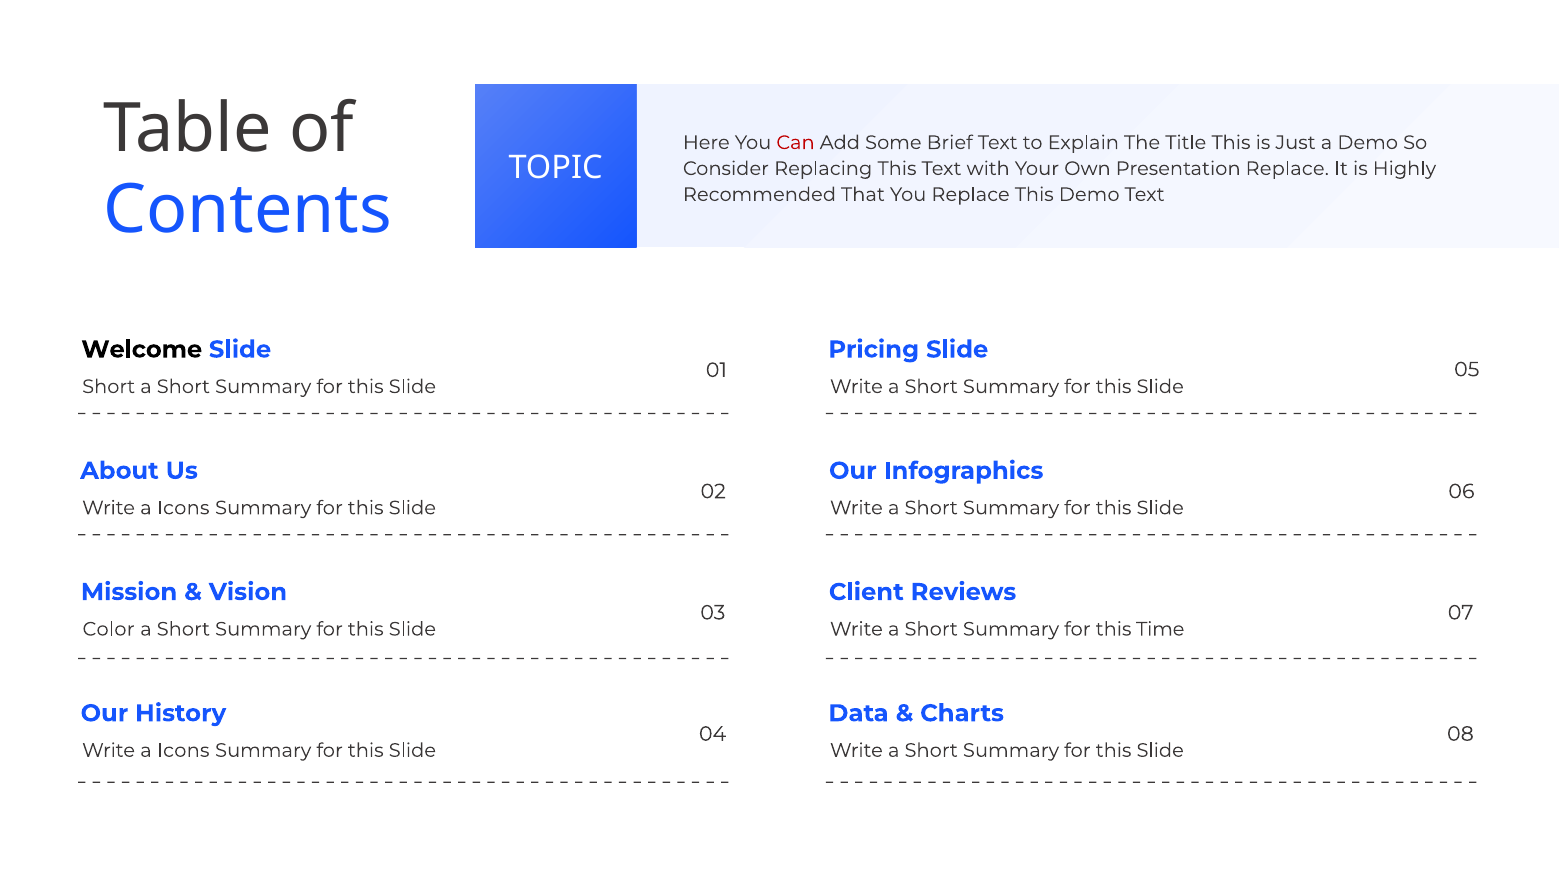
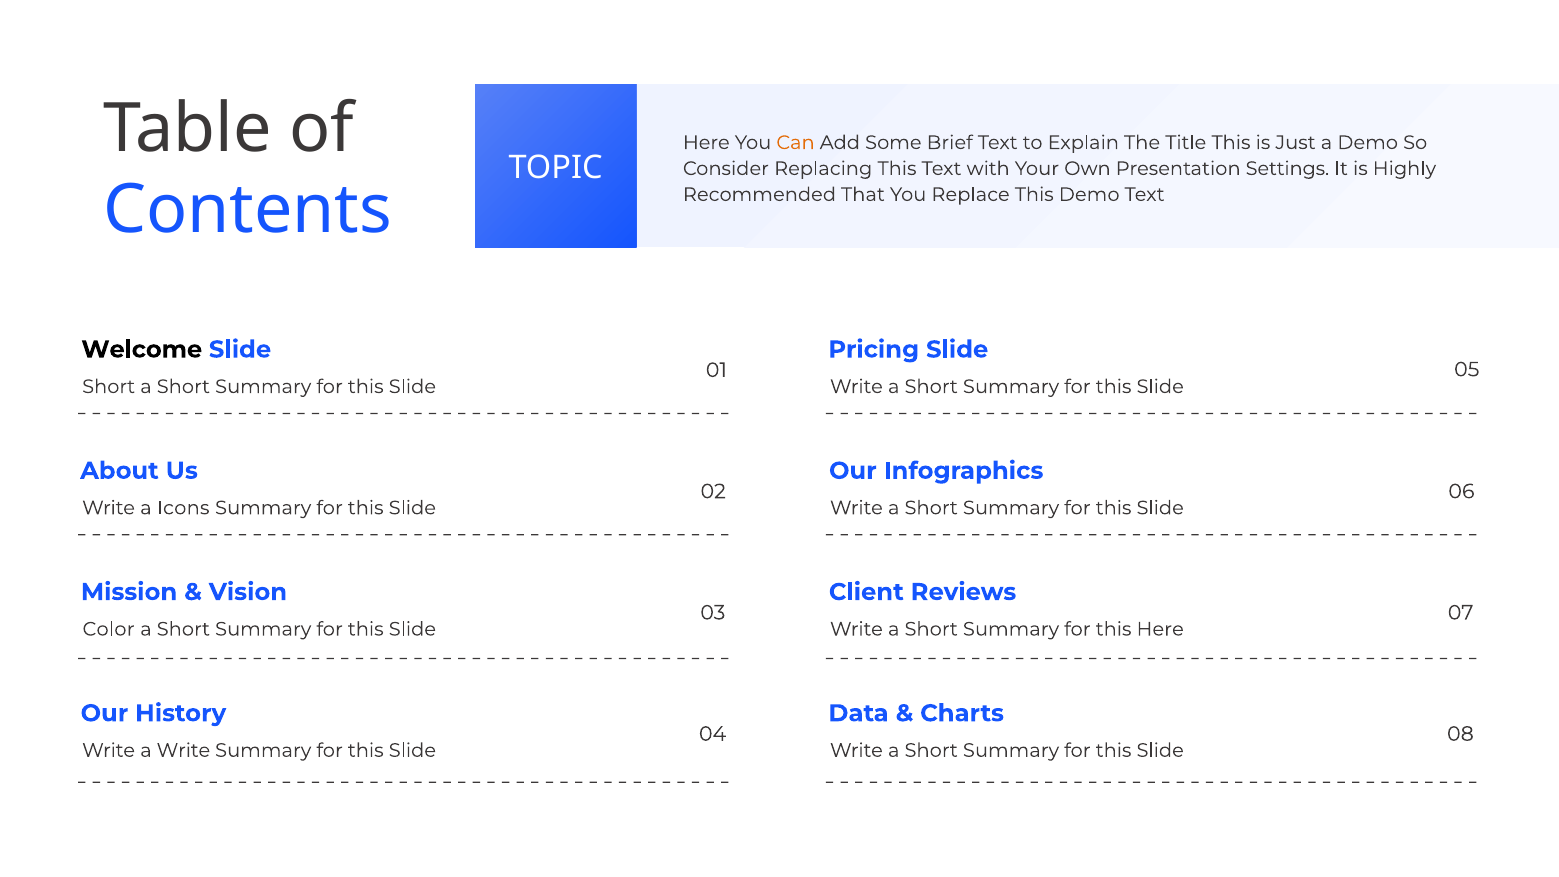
Can colour: red -> orange
Presentation Replace: Replace -> Settings
this Time: Time -> Here
Icons at (183, 750): Icons -> Write
